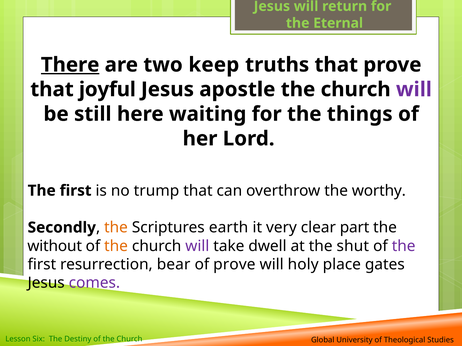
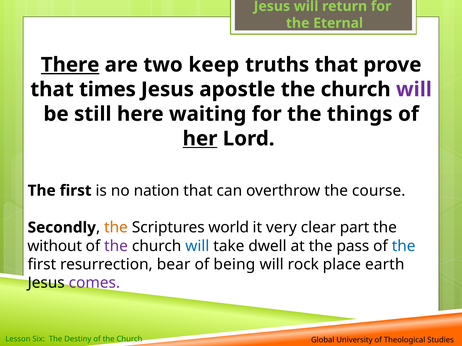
joyful: joyful -> times
her underline: none -> present
trump: trump -> nation
worthy: worthy -> course
earth: earth -> world
the at (116, 246) colour: orange -> purple
will at (197, 246) colour: purple -> blue
shut: shut -> pass
the at (404, 246) colour: purple -> blue
of prove: prove -> being
holy: holy -> rock
gates: gates -> earth
